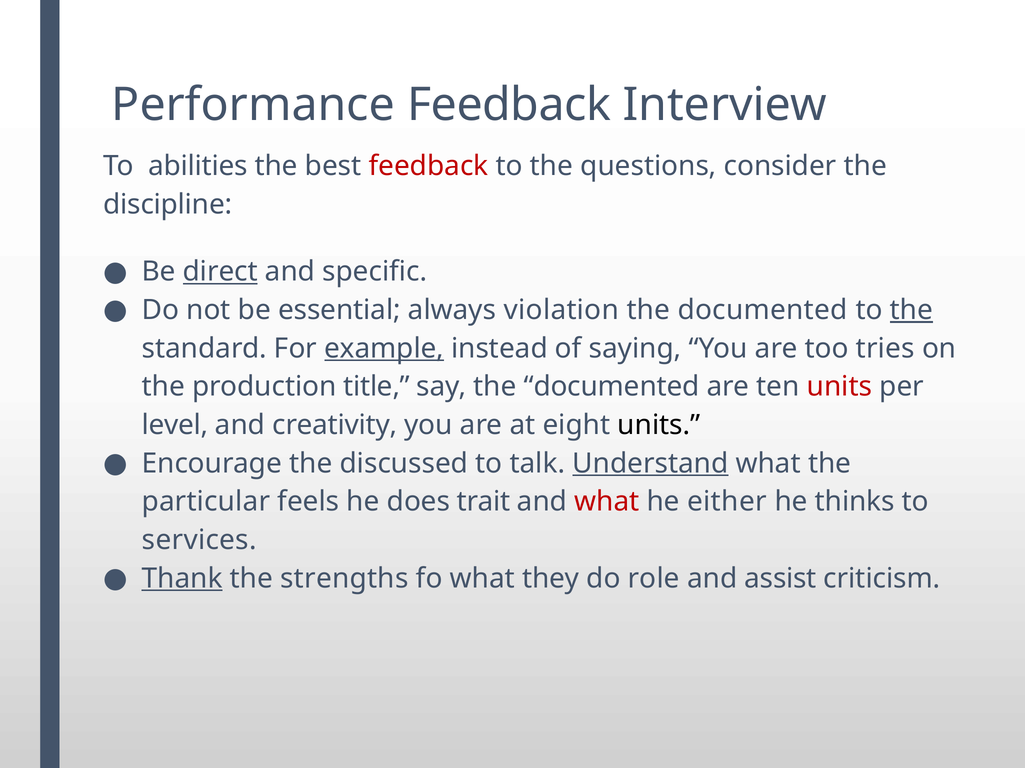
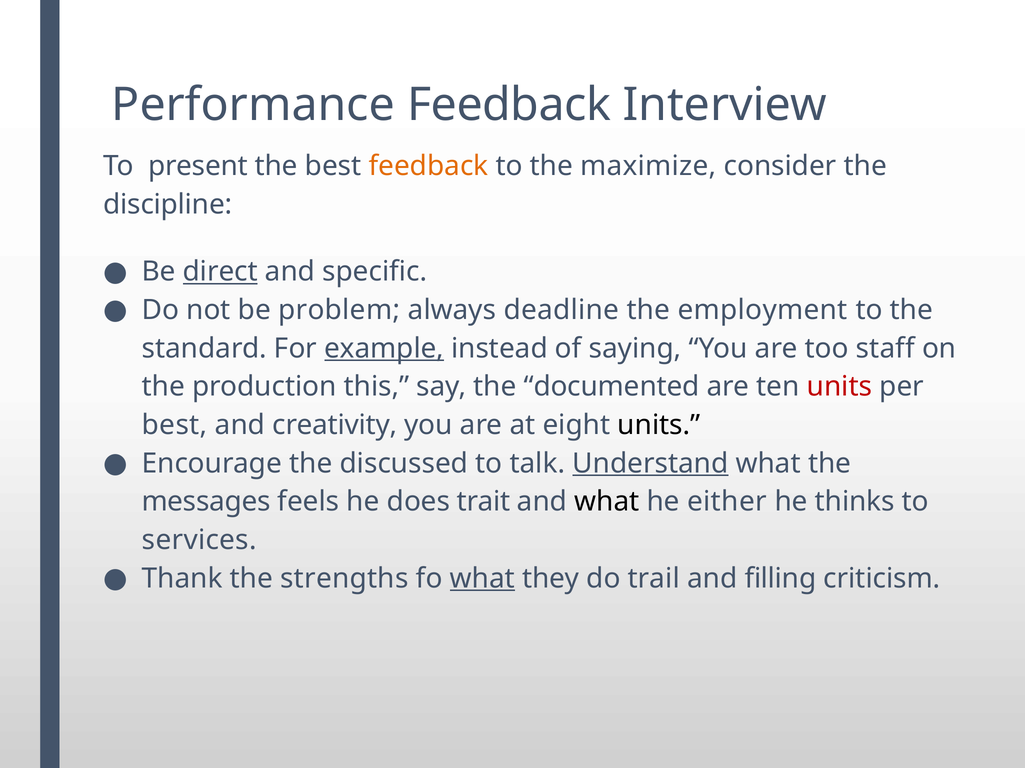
abilities: abilities -> present
feedback at (429, 166) colour: red -> orange
questions: questions -> maximize
essential: essential -> problem
violation: violation -> deadline
documented at (763, 310): documented -> employment
the at (912, 310) underline: present -> none
tries: tries -> staff
title: title -> this
level at (175, 425): level -> best
particular: particular -> messages
what at (607, 502) colour: red -> black
Thank underline: present -> none
what at (482, 579) underline: none -> present
role: role -> trail
assist: assist -> filling
